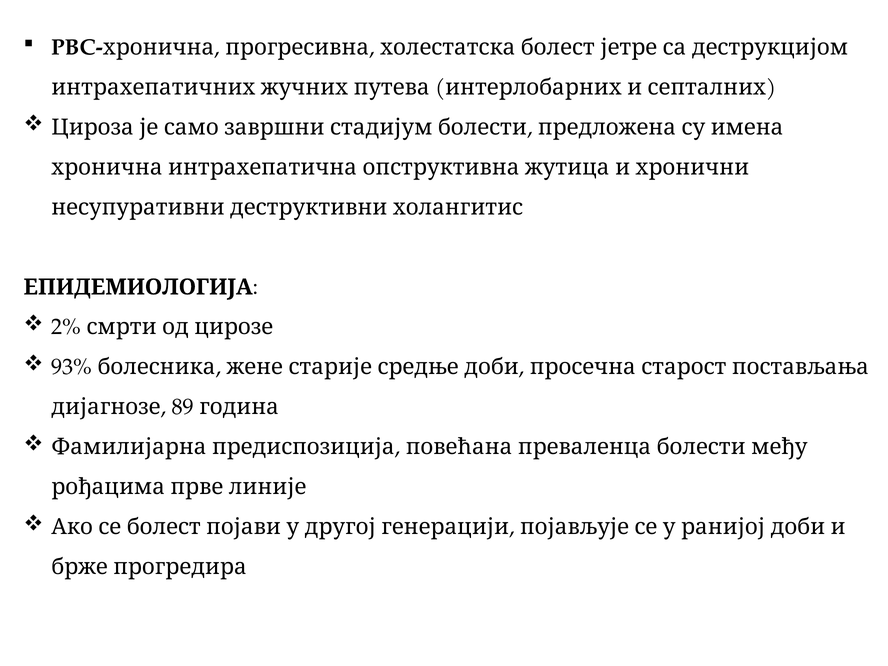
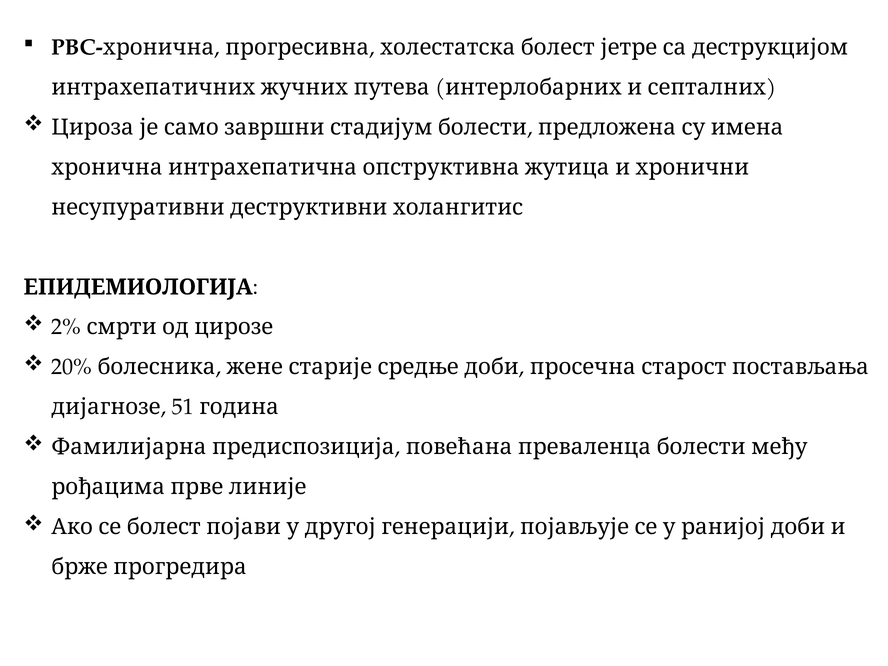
93%: 93% -> 20%
89: 89 -> 51
